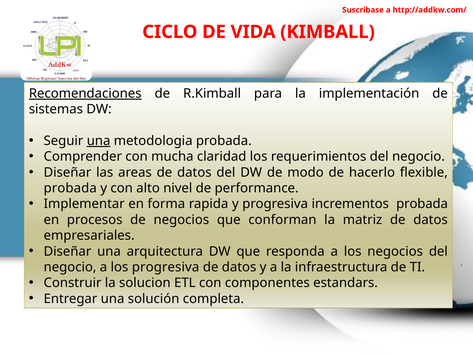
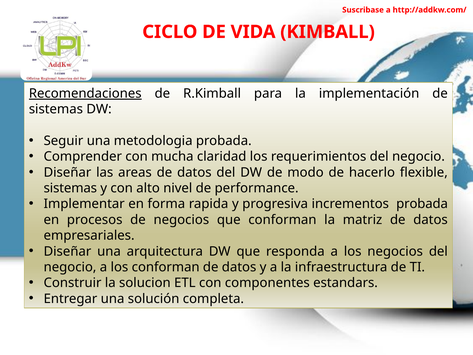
una at (99, 141) underline: present -> none
probada at (70, 188): probada -> sistemas
los progresiva: progresiva -> conforman
